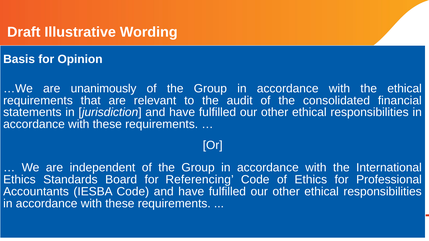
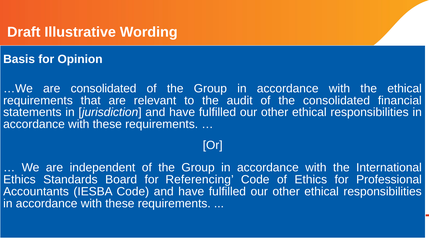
are unanimously: unanimously -> consolidated
